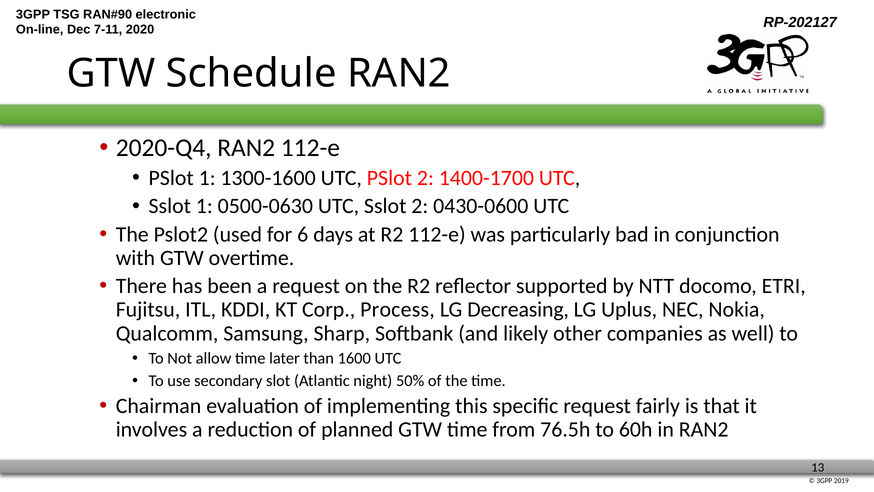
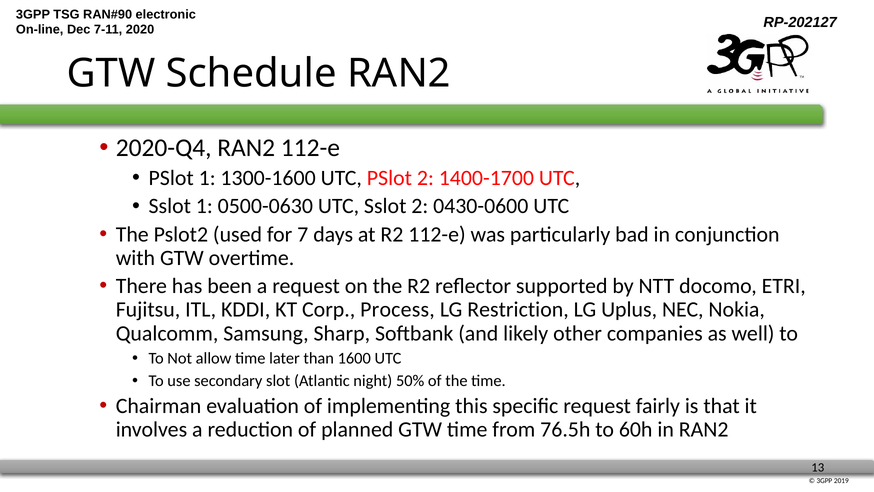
6: 6 -> 7
Decreasing: Decreasing -> Restriction
